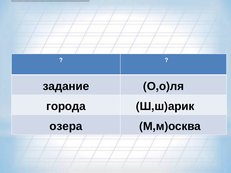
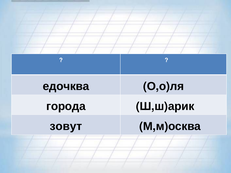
задание: задание -> едочква
озера: озера -> зовут
